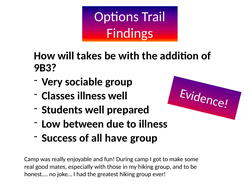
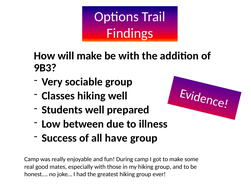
will takes: takes -> make
Classes illness: illness -> hiking
